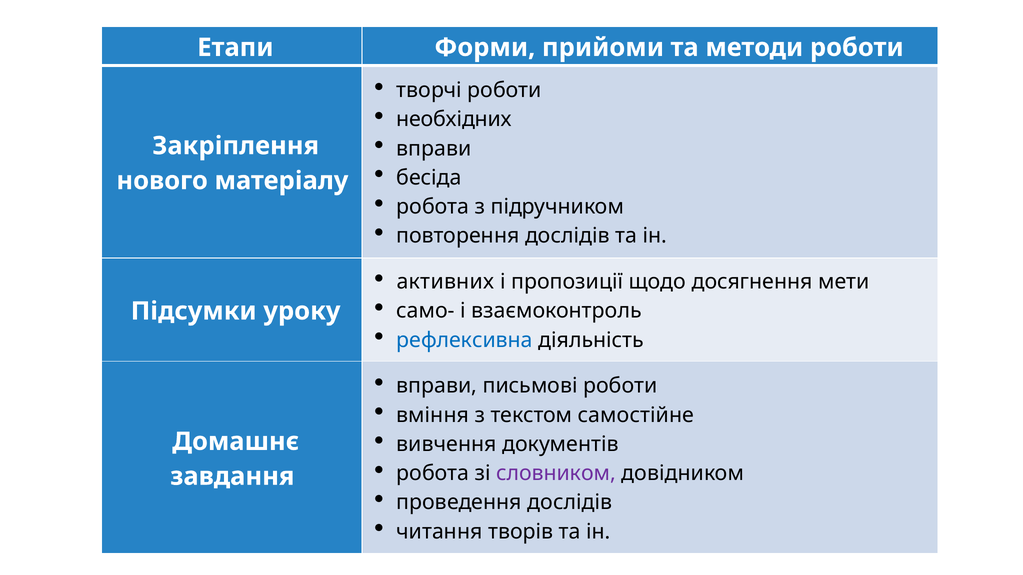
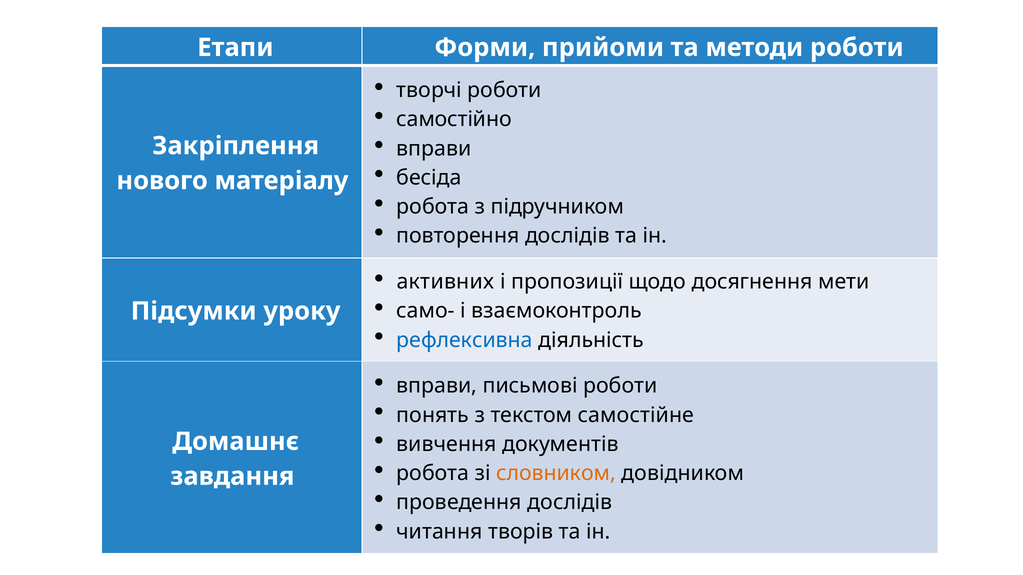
необхідних: необхідних -> самостійно
вміння: вміння -> понять
словником colour: purple -> orange
